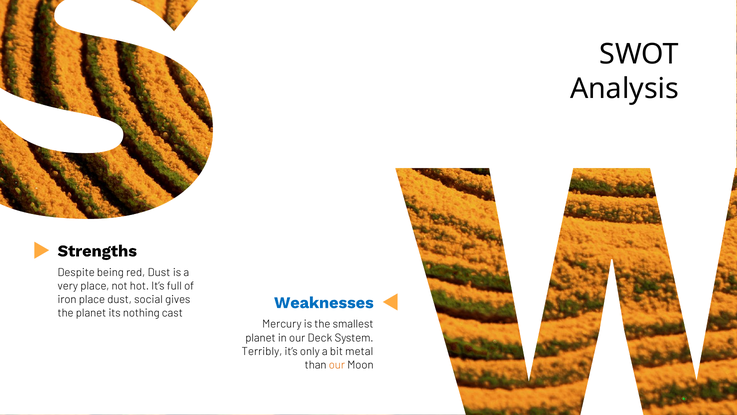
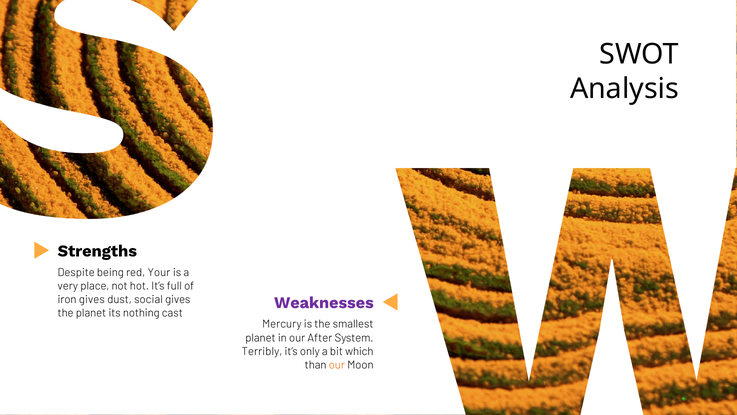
red Dust: Dust -> Your
iron place: place -> gives
Weaknesses colour: blue -> purple
Deck: Deck -> After
metal: metal -> which
